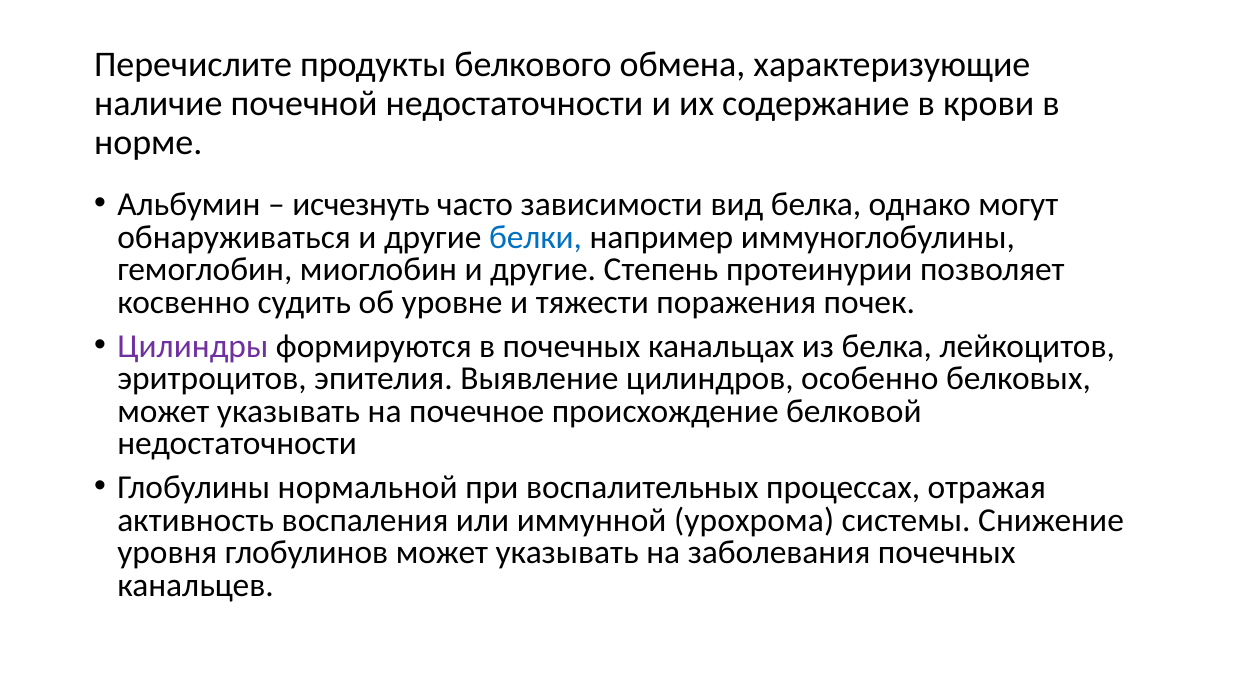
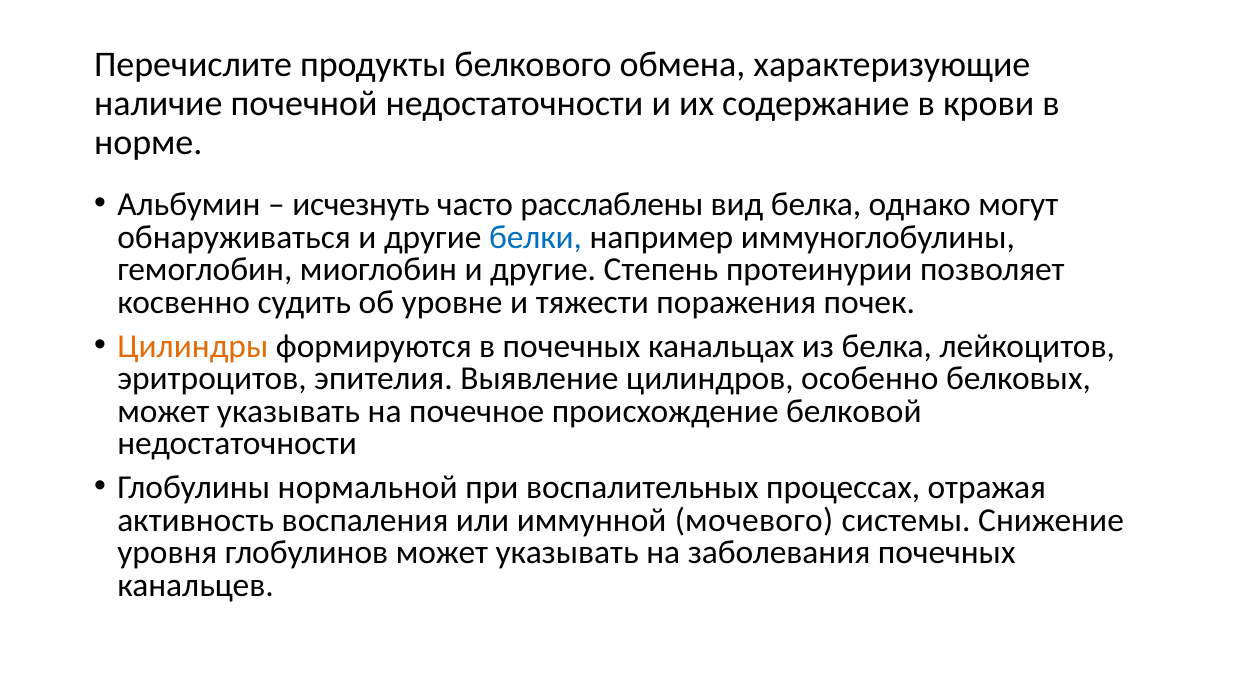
зависимости: зависимости -> расслаблены
Цилиндры colour: purple -> orange
урохрома: урохрома -> мочевого
